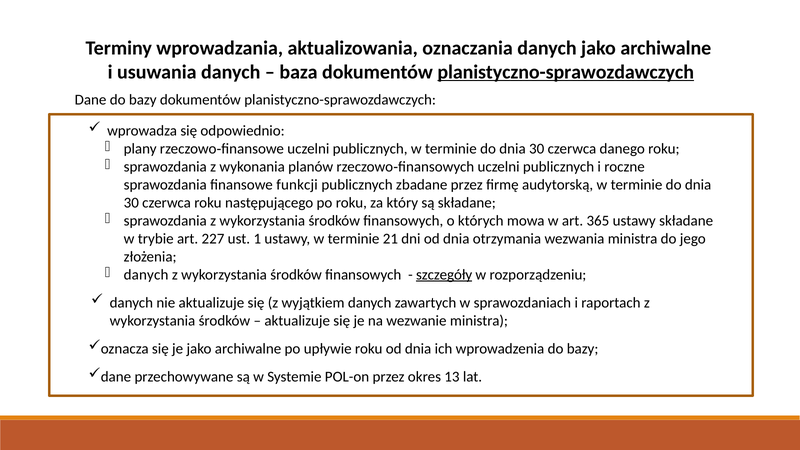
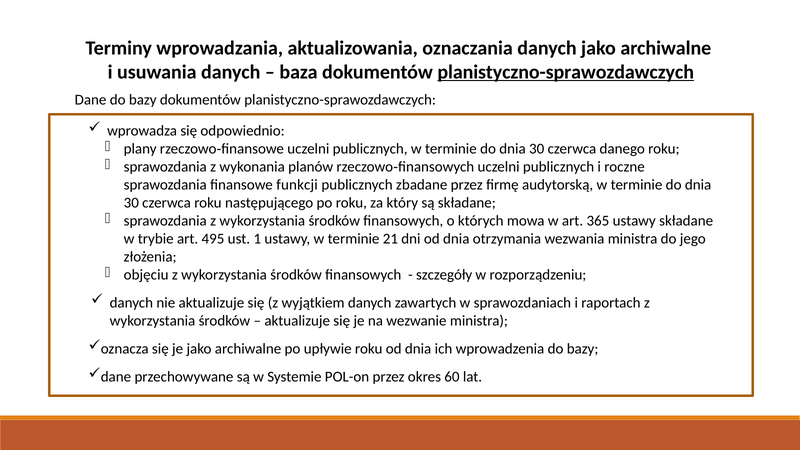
227: 227 -> 495
danych at (146, 275): danych -> objęciu
szczegóły underline: present -> none
13: 13 -> 60
